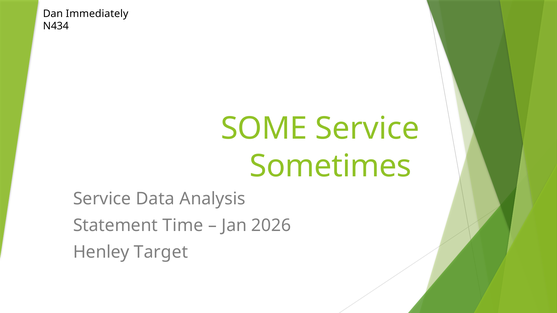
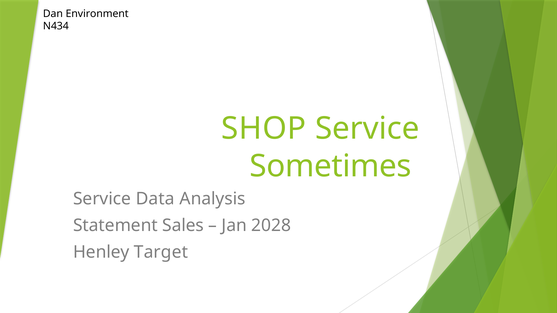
Immediately: Immediately -> Environment
SOME: SOME -> SHOP
Time: Time -> Sales
2026: 2026 -> 2028
